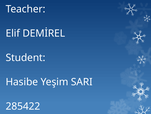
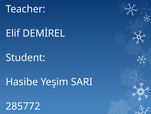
285422: 285422 -> 285772
